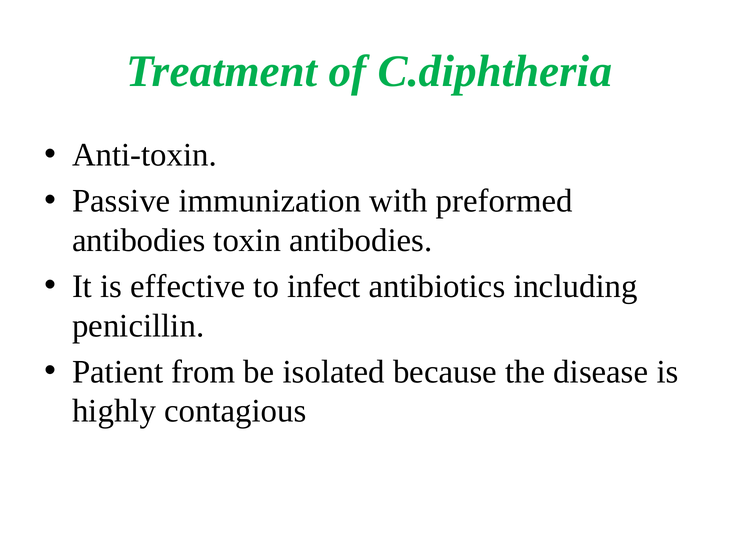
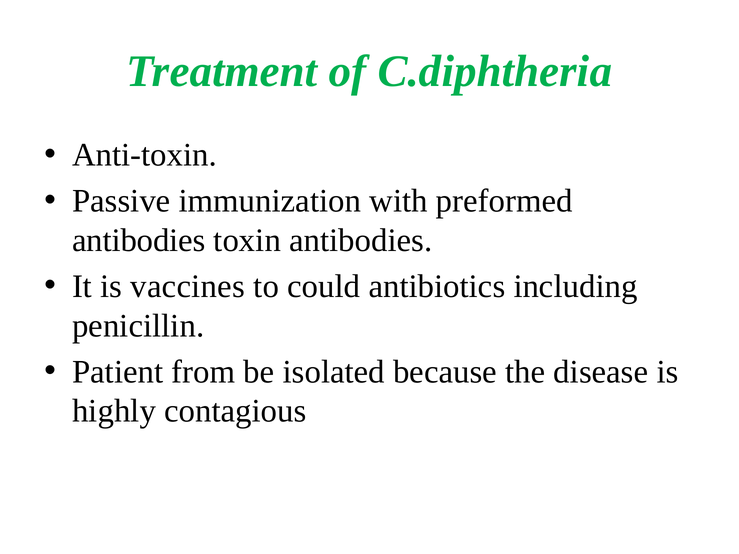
effective: effective -> vaccines
infect: infect -> could
